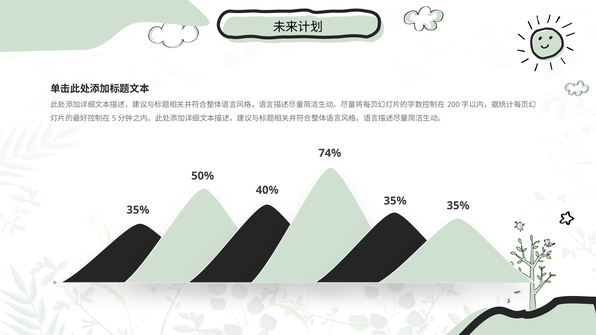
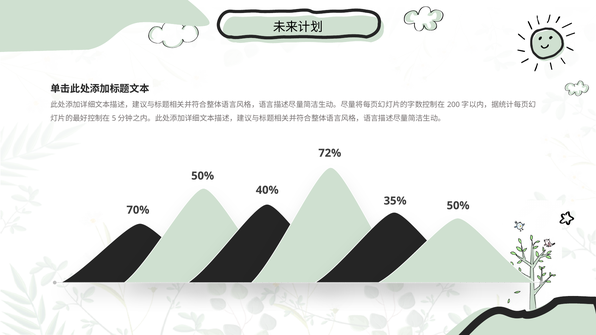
74%: 74% -> 72%
35% 35%: 35% -> 50%
35% at (138, 210): 35% -> 70%
